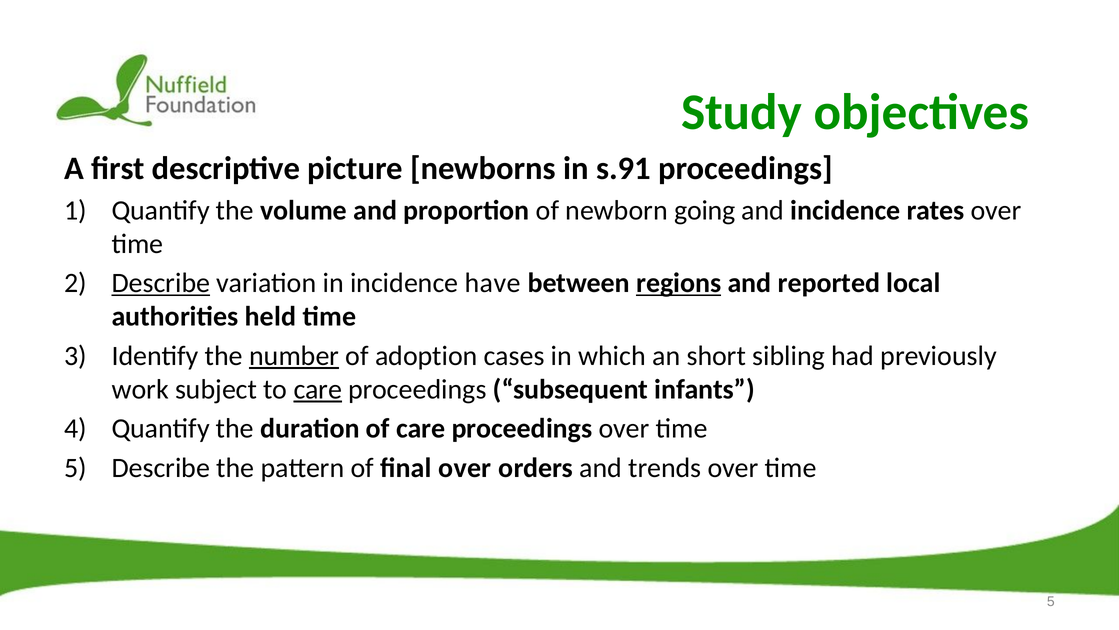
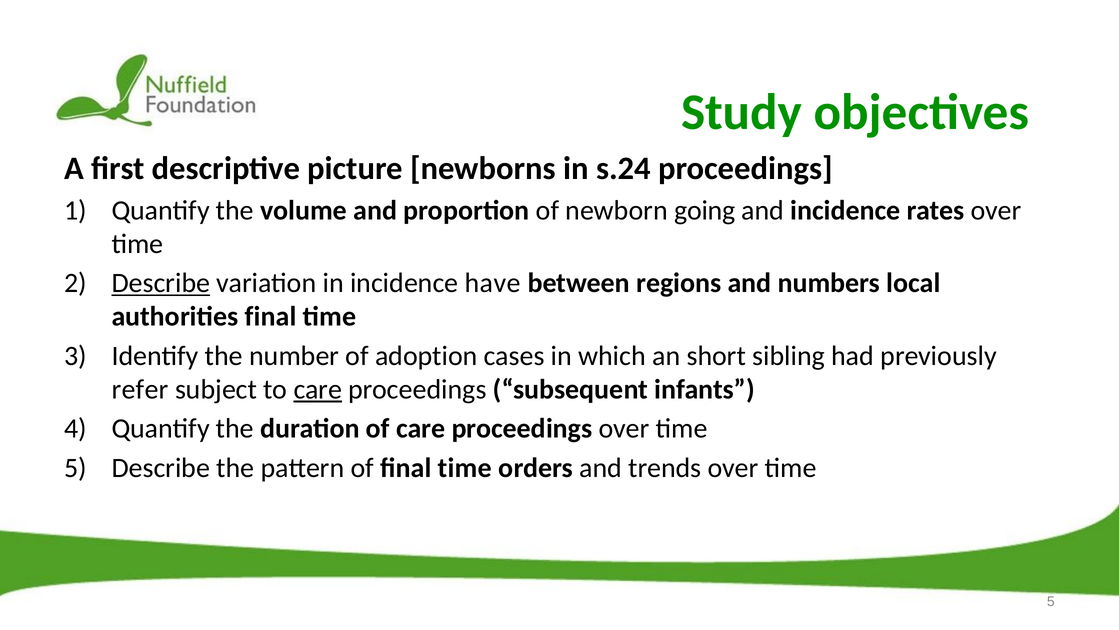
s.91: s.91 -> s.24
regions underline: present -> none
reported: reported -> numbers
authorities held: held -> final
number underline: present -> none
work: work -> refer
of final over: over -> time
